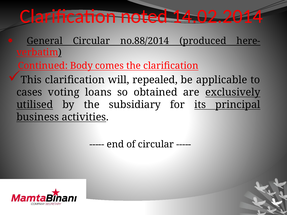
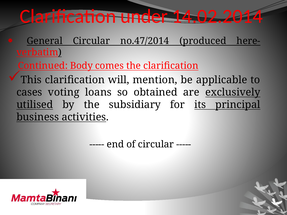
noted: noted -> under
no.88/2014: no.88/2014 -> no.47/2014
repealed: repealed -> mention
